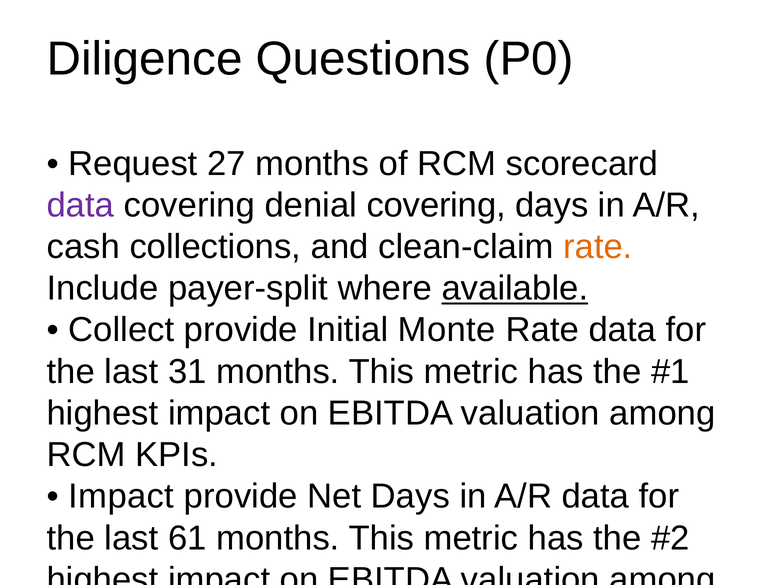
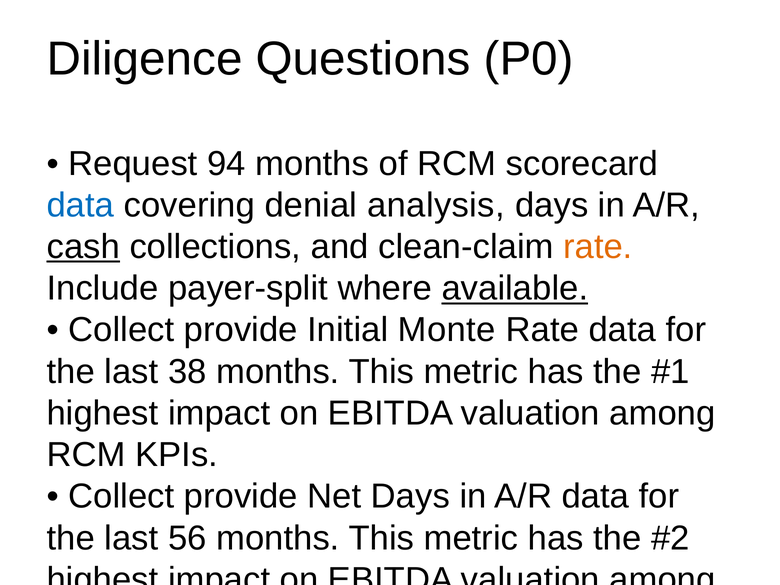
27: 27 -> 94
data at (80, 205) colour: purple -> blue
denial covering: covering -> analysis
cash at (83, 247) underline: none -> present
31: 31 -> 38
Impact at (121, 496): Impact -> Collect
61: 61 -> 56
